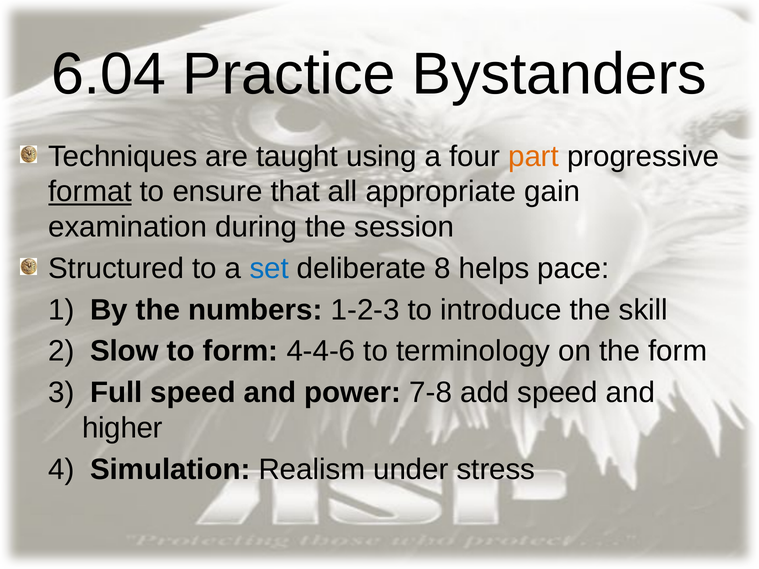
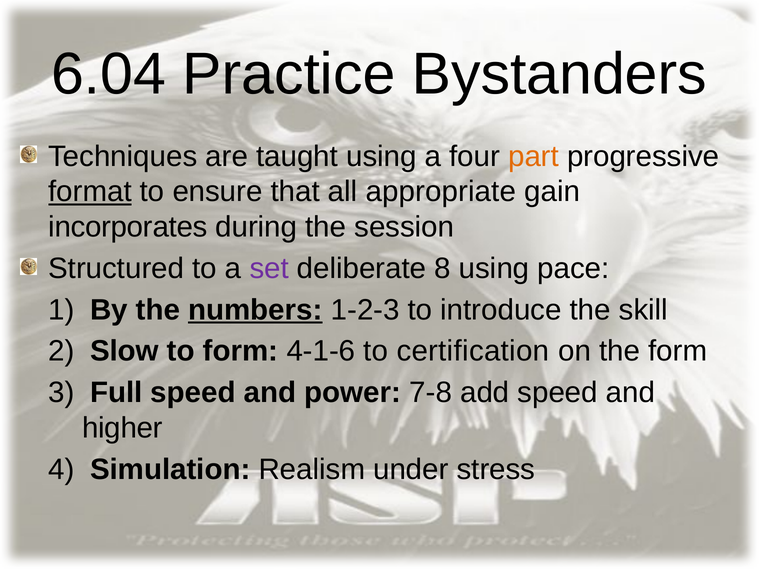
examination: examination -> incorporates
set colour: blue -> purple
8 helps: helps -> using
numbers underline: none -> present
4-4-6: 4-4-6 -> 4-1-6
terminology: terminology -> certification
